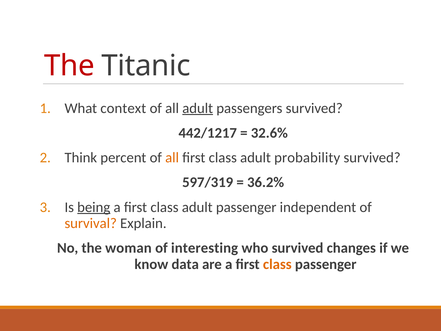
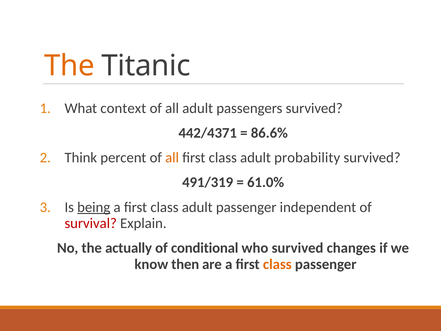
The at (69, 66) colour: red -> orange
adult at (198, 108) underline: present -> none
442/1217: 442/1217 -> 442/4371
32.6%: 32.6% -> 86.6%
597/319: 597/319 -> 491/319
36.2%: 36.2% -> 61.0%
survival colour: orange -> red
woman: woman -> actually
interesting: interesting -> conditional
data: data -> then
